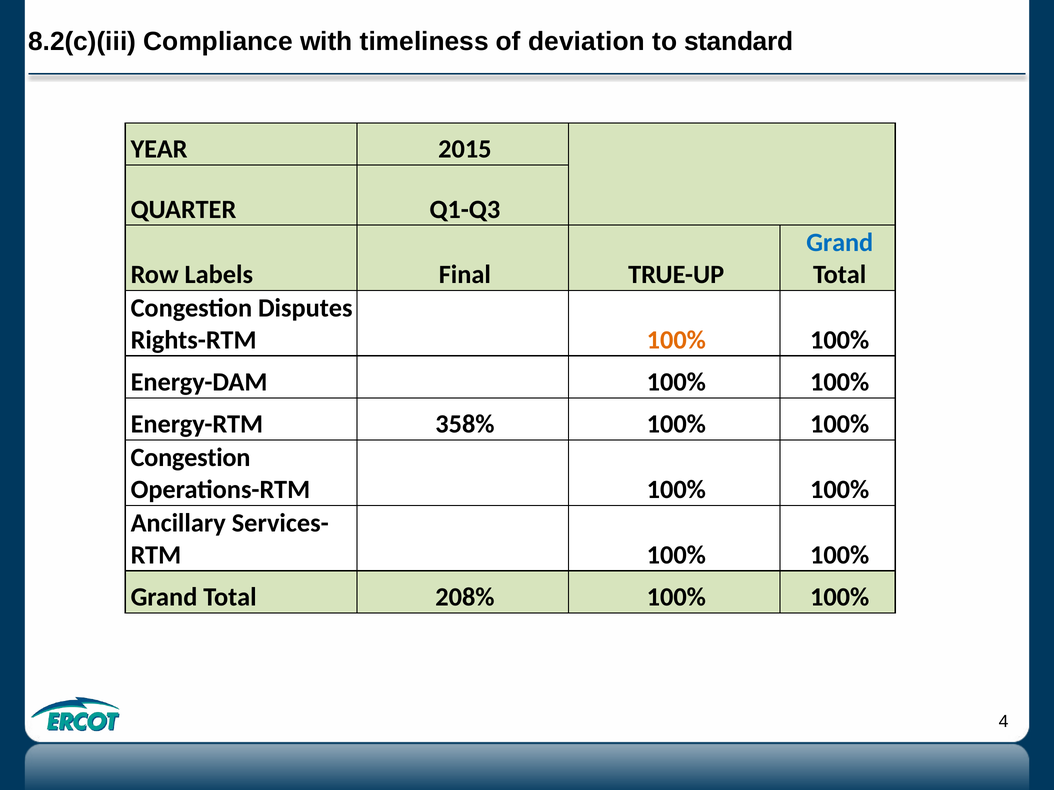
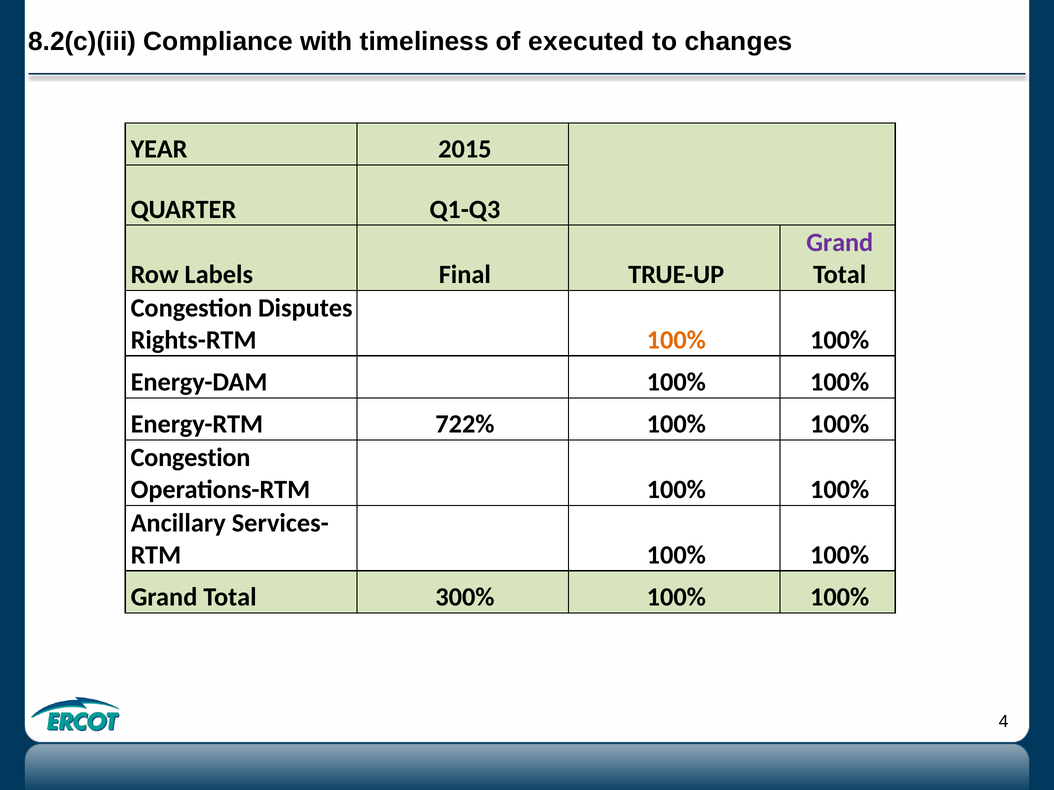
deviation: deviation -> executed
standard: standard -> changes
Grand at (840, 243) colour: blue -> purple
358%: 358% -> 722%
208%: 208% -> 300%
